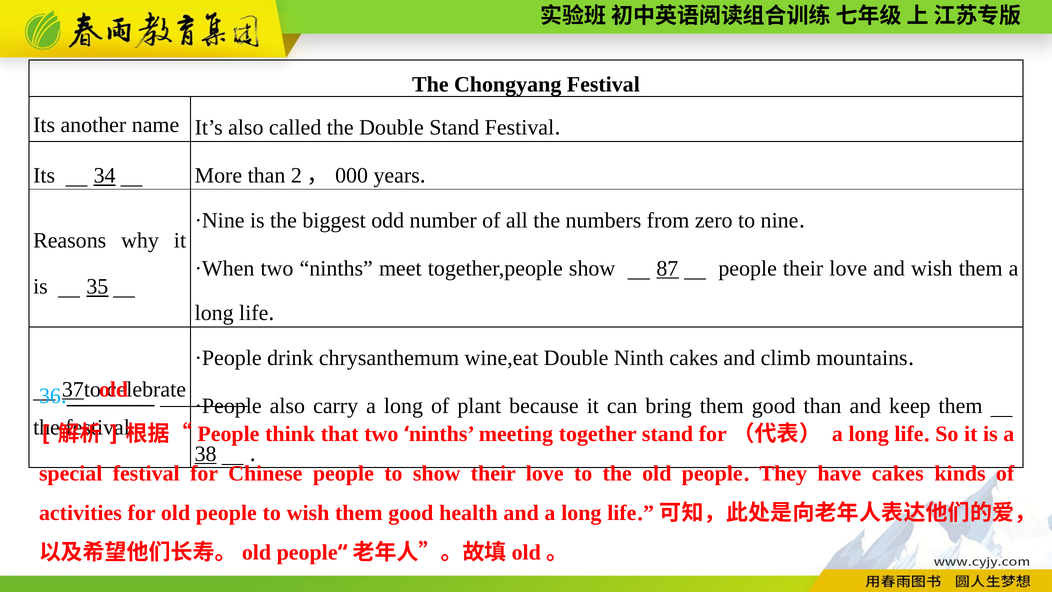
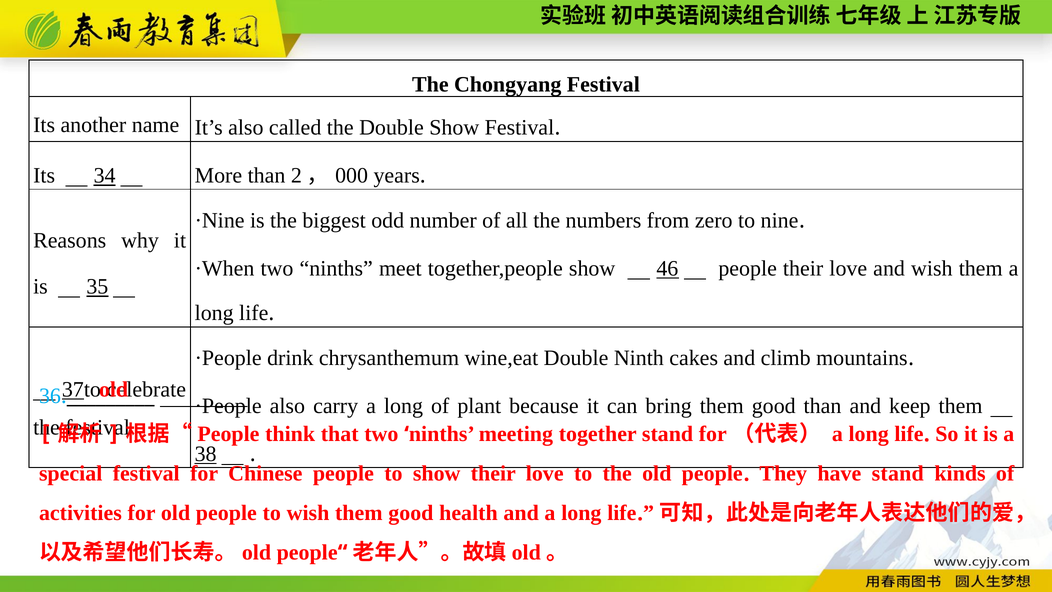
Double Stand: Stand -> Show
87: 87 -> 46
have cakes: cakes -> stand
